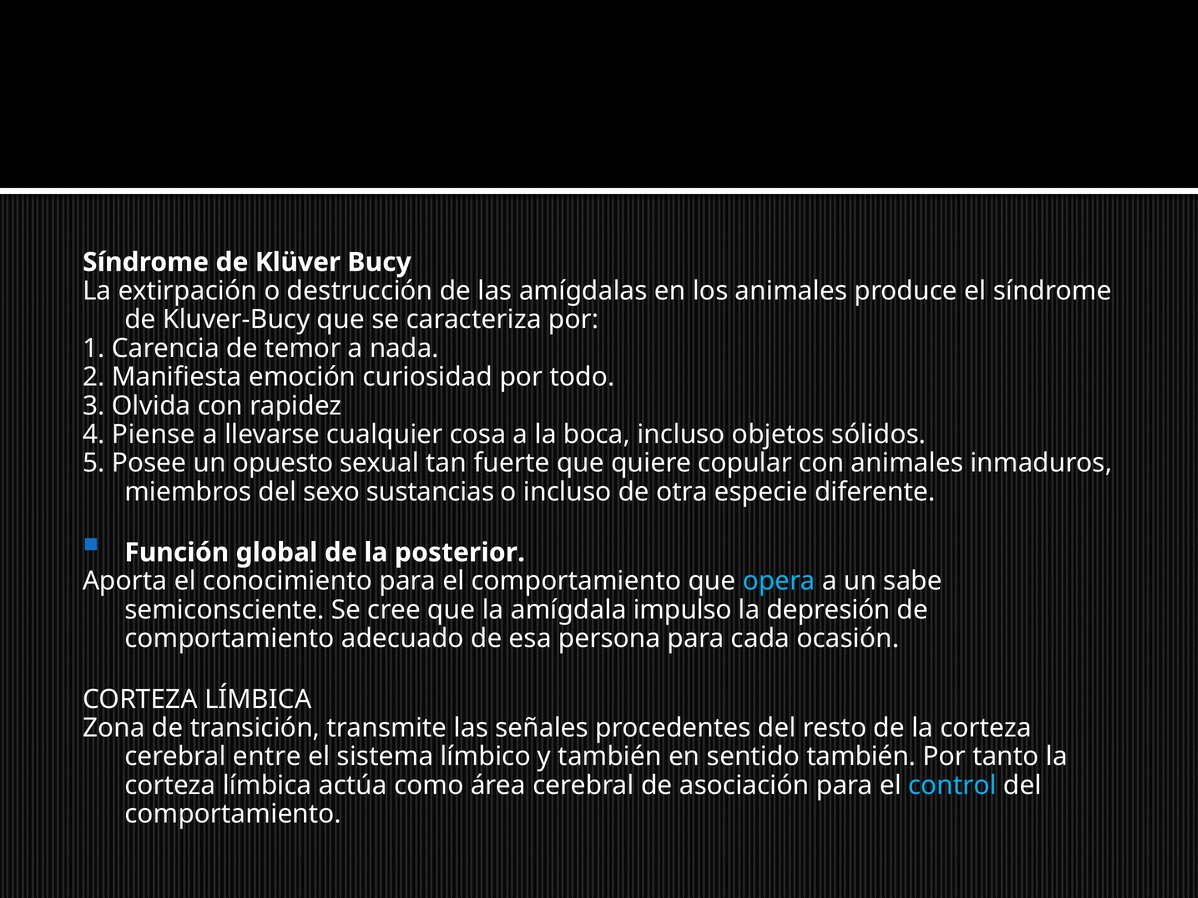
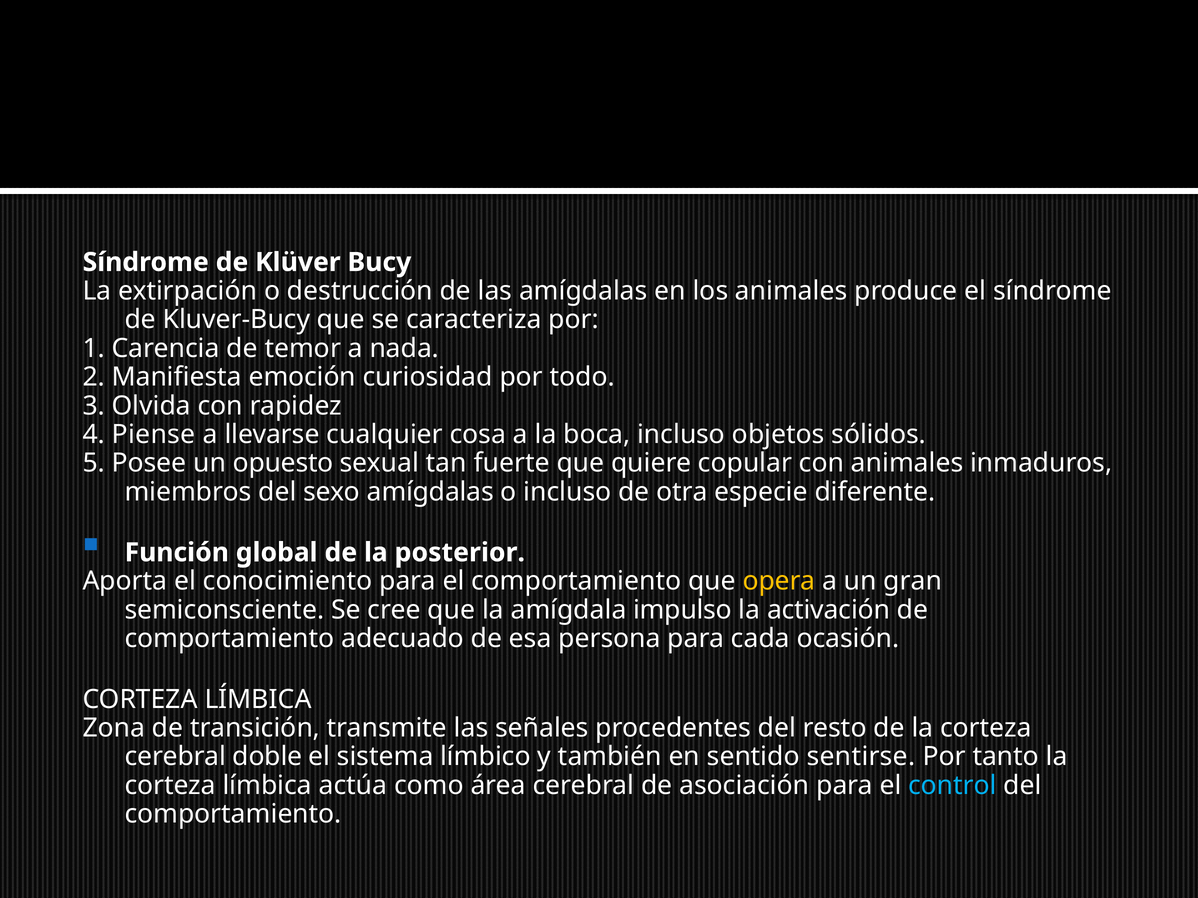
sexo sustancias: sustancias -> amígdalas
opera colour: light blue -> yellow
sabe: sabe -> gran
depresión: depresión -> activación
entre: entre -> doble
sentido también: también -> sentirse
